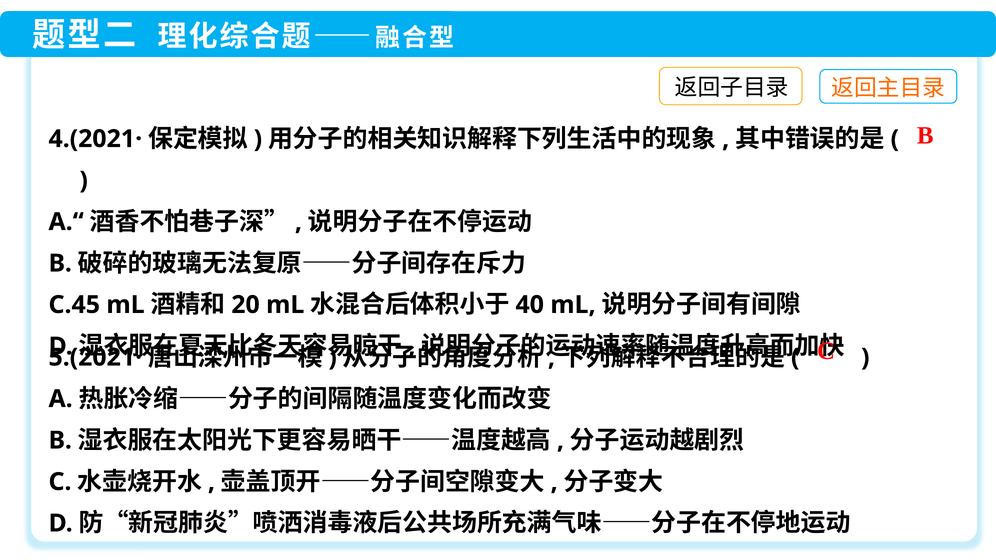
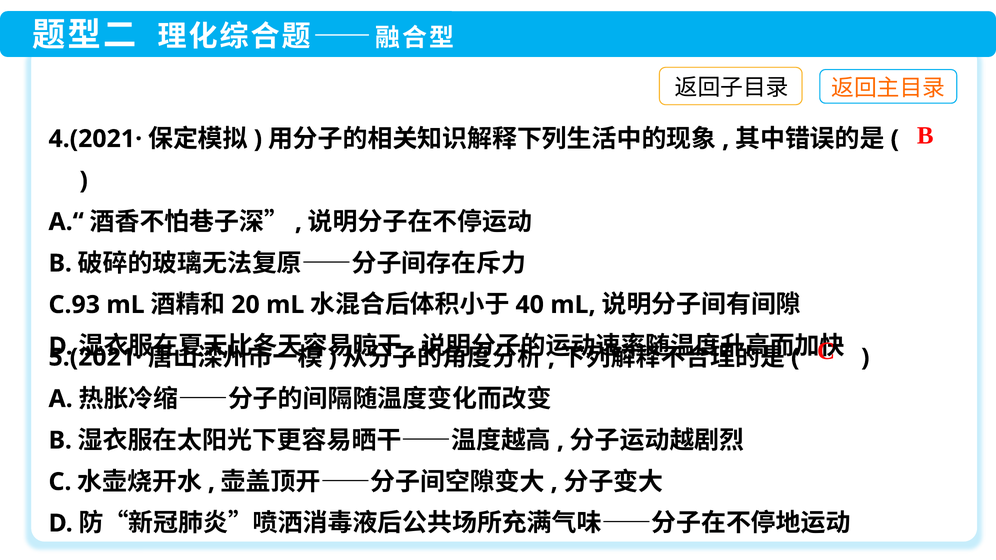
C.45: C.45 -> C.93
